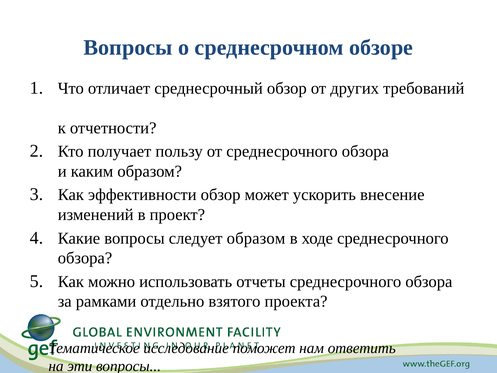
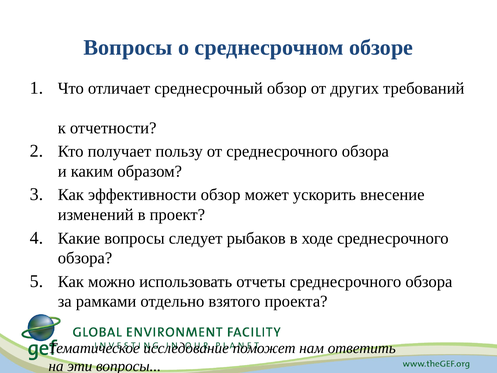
следует образом: образом -> рыбаков
